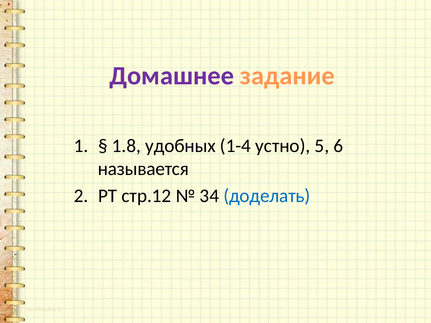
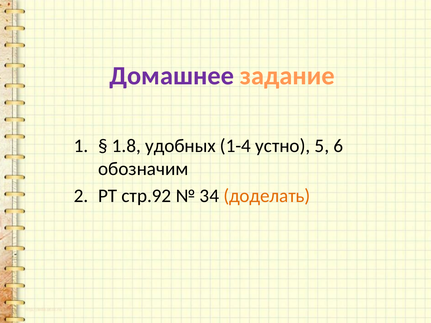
называется: называется -> обозначим
стр.12: стр.12 -> стр.92
доделать colour: blue -> orange
